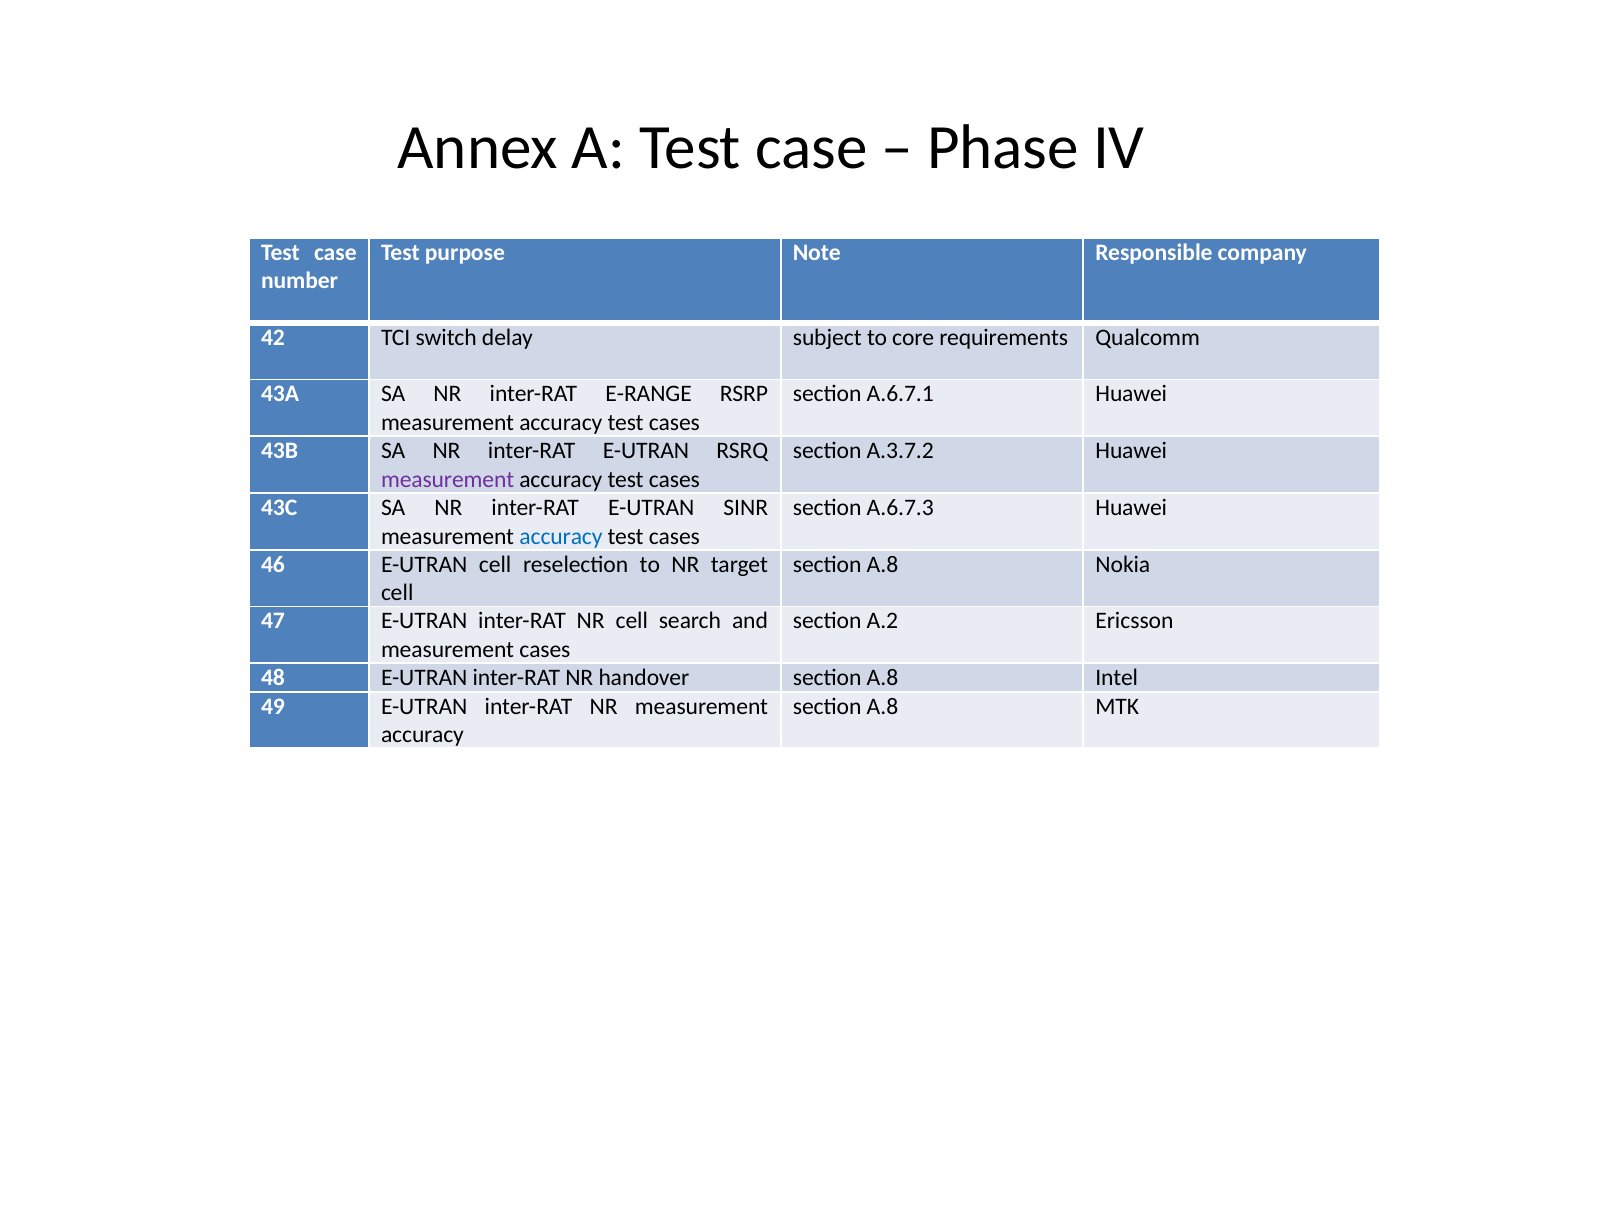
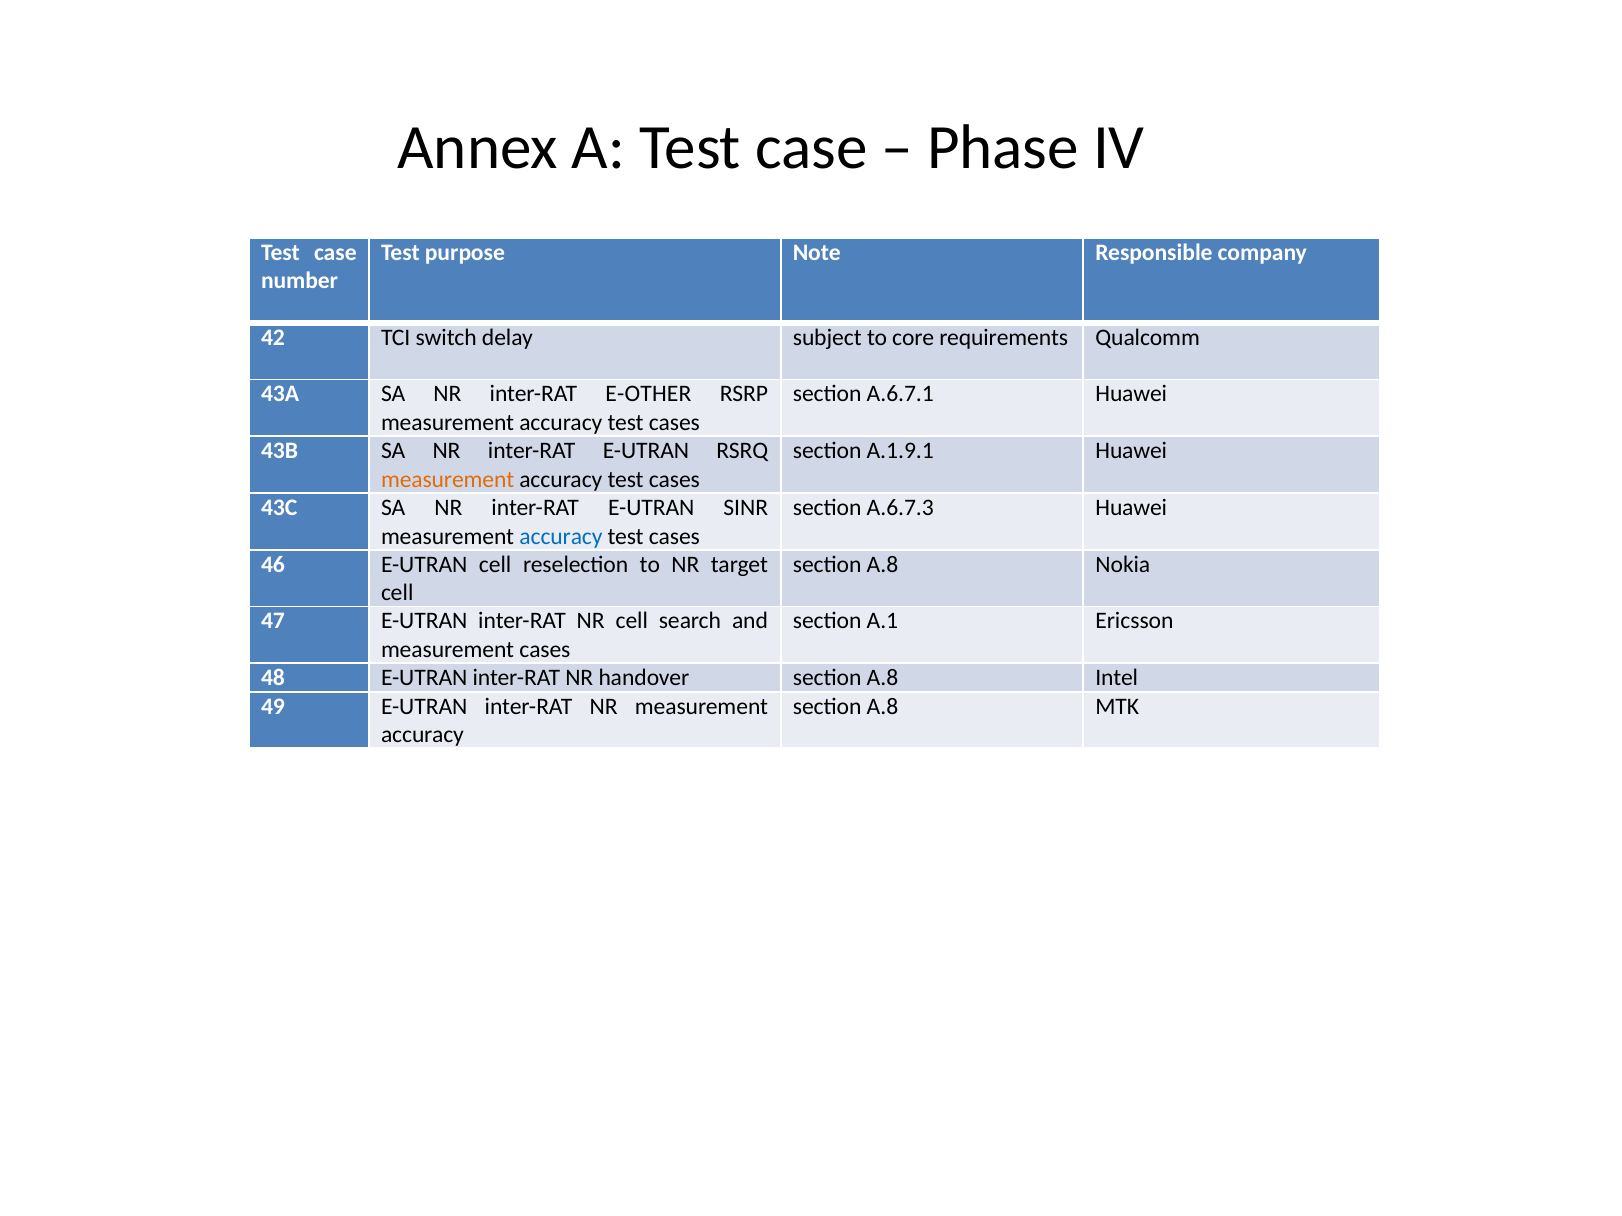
E-RANGE: E-RANGE -> E-OTHER
A.3.7.2: A.3.7.2 -> A.1.9.1
measurement at (448, 480) colour: purple -> orange
A.2: A.2 -> A.1
